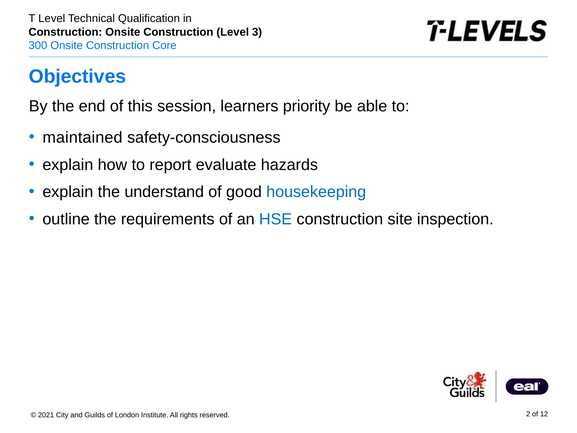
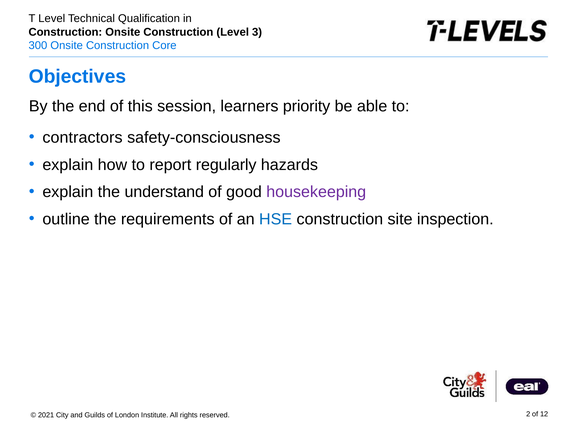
maintained: maintained -> contractors
evaluate: evaluate -> regularly
housekeeping colour: blue -> purple
